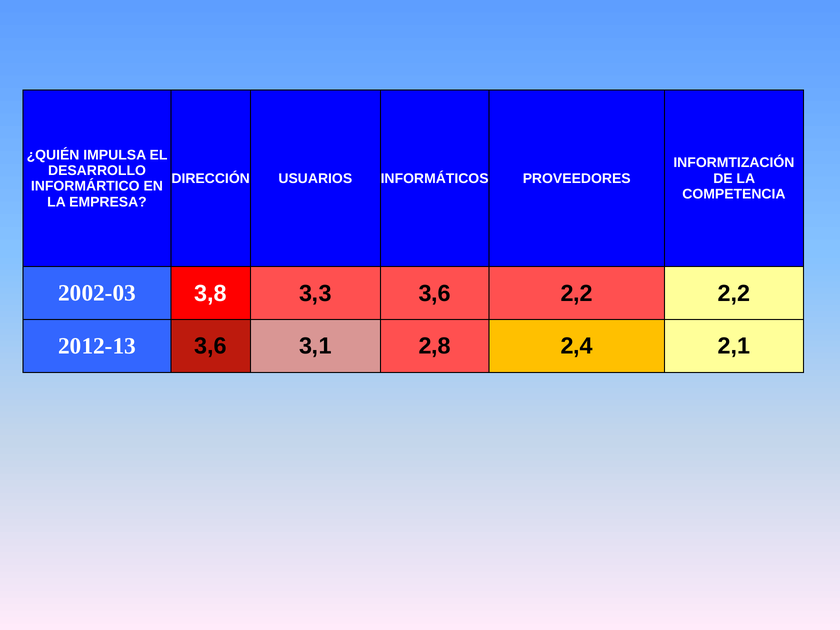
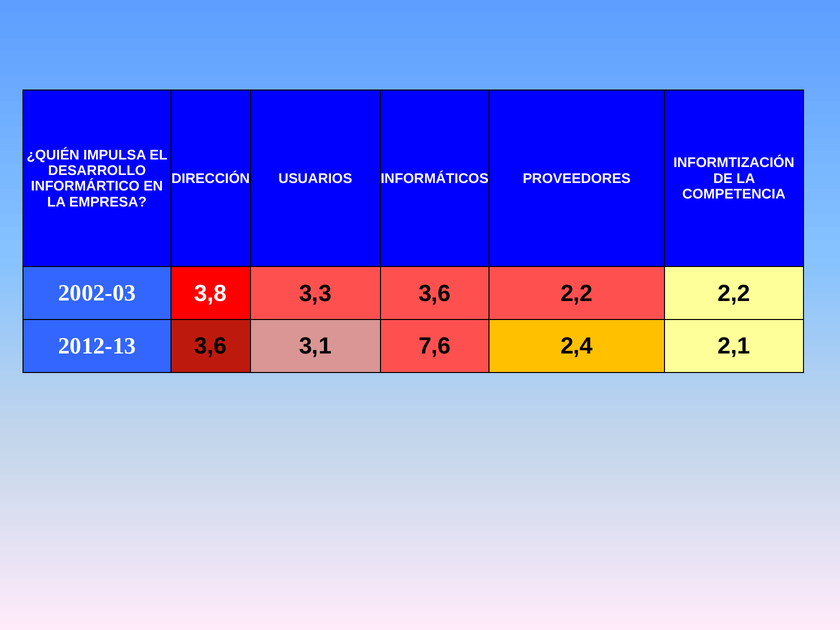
2,8: 2,8 -> 7,6
